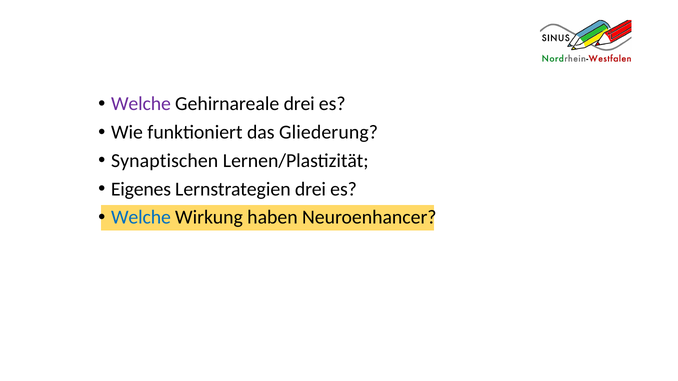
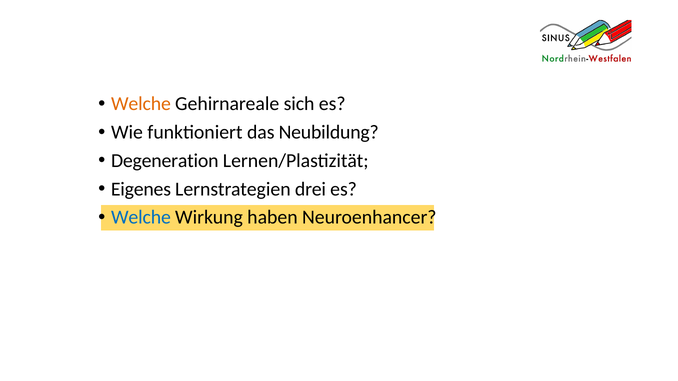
Welche at (141, 104) colour: purple -> orange
Gehirnareale drei: drei -> sich
Gliederung: Gliederung -> Neubildung
Synaptischen: Synaptischen -> Degeneration
